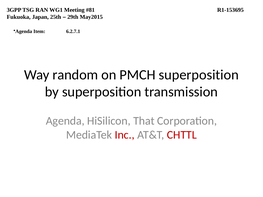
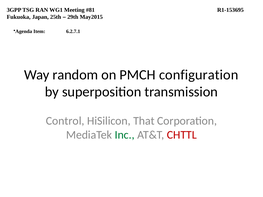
PMCH superposition: superposition -> configuration
Agenda at (65, 121): Agenda -> Control
Inc colour: red -> green
